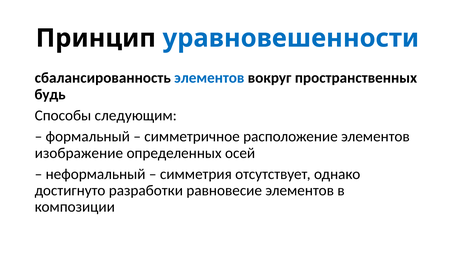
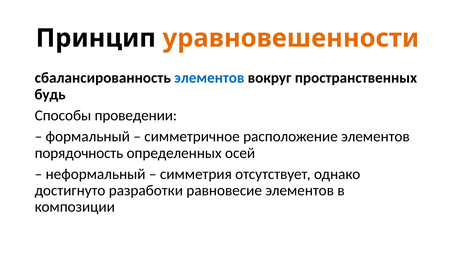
уравновешенности colour: blue -> orange
следующим: следующим -> проведении
изображение: изображение -> порядочность
